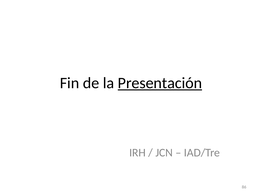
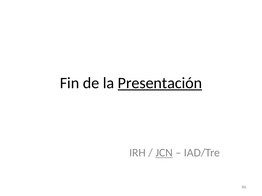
JCN underline: none -> present
